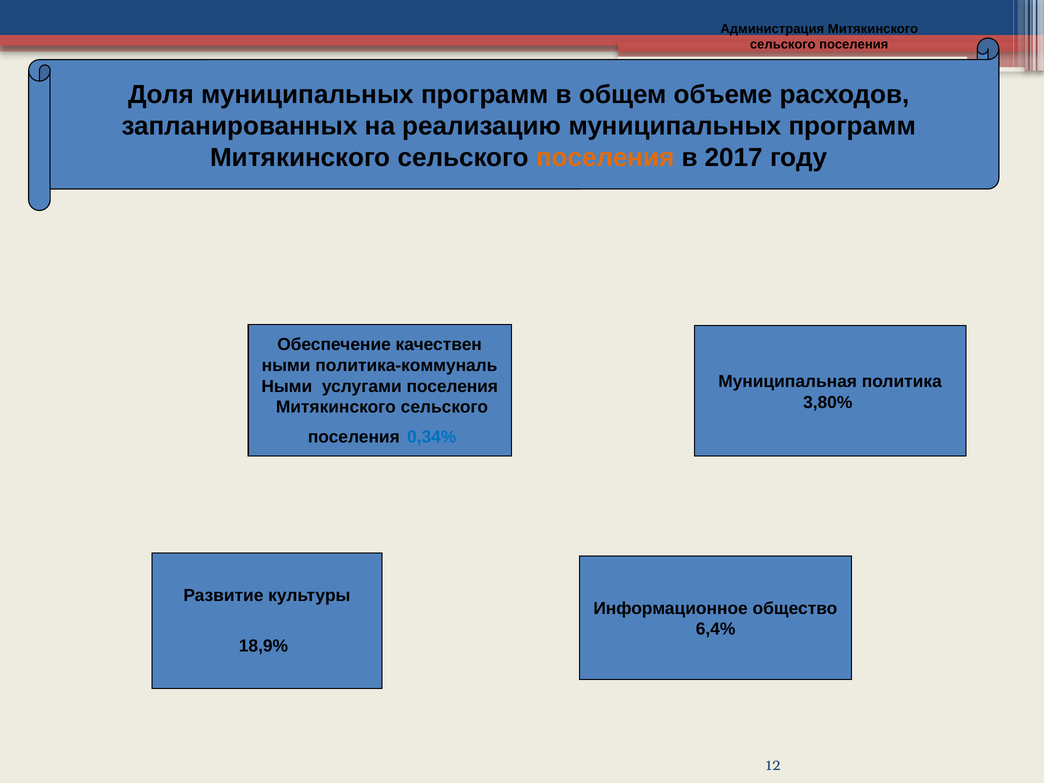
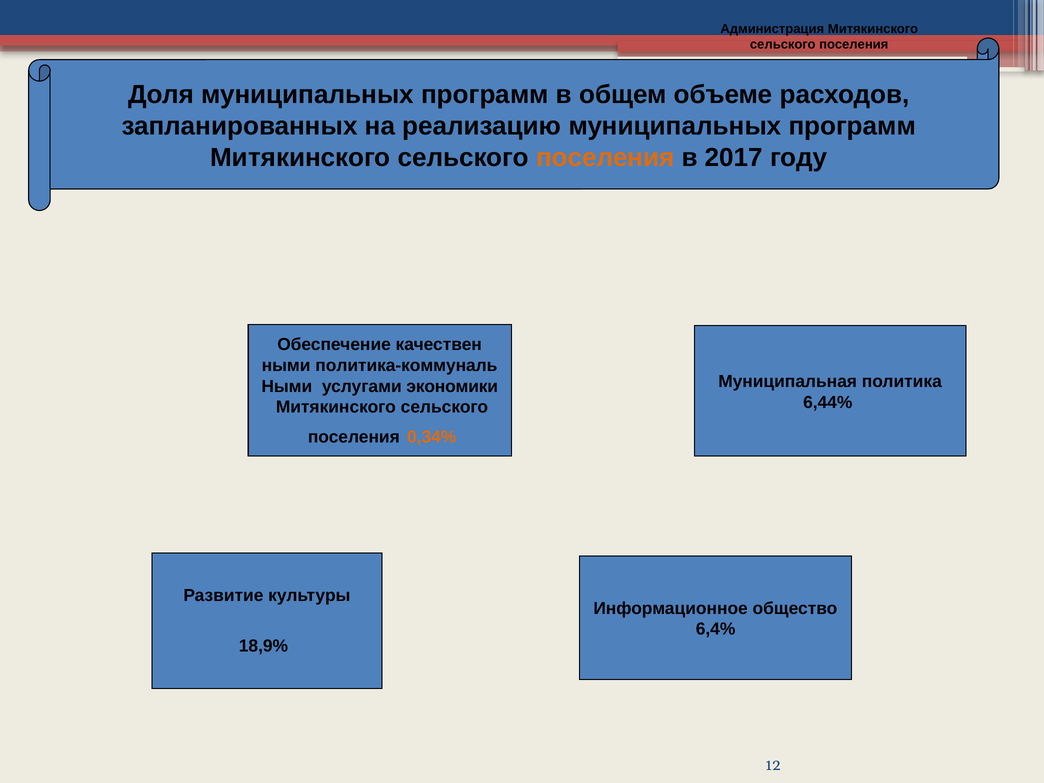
услугами поселения: поселения -> экономики
3,80%: 3,80% -> 6,44%
0,34% colour: blue -> orange
